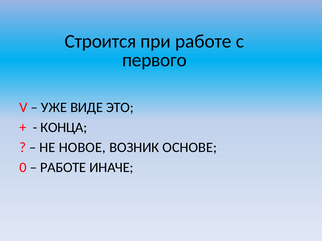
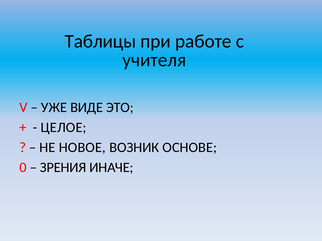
Строится: Строится -> Таблицы
первого: первого -> учителя
КОНЦА: КОНЦА -> ЦЕЛОЕ
РАБОТЕ at (63, 168): РАБОТЕ -> ЗРЕНИЯ
